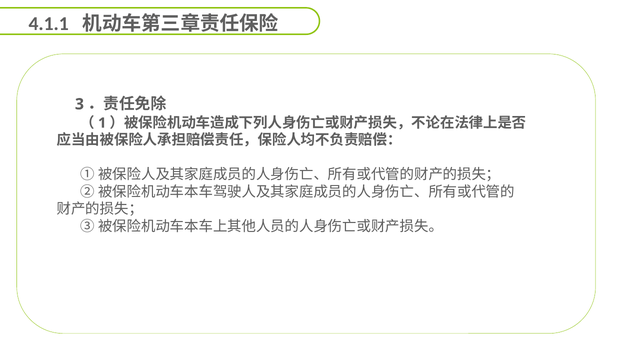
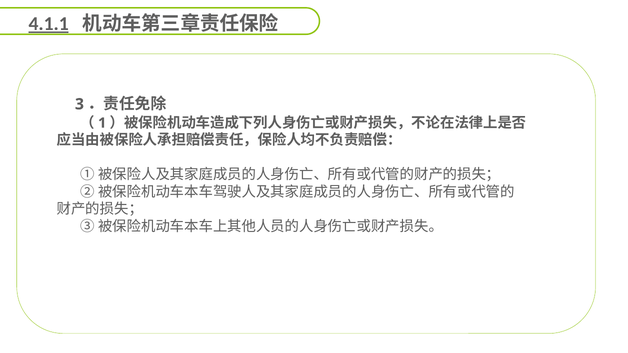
4.1.1 underline: none -> present
